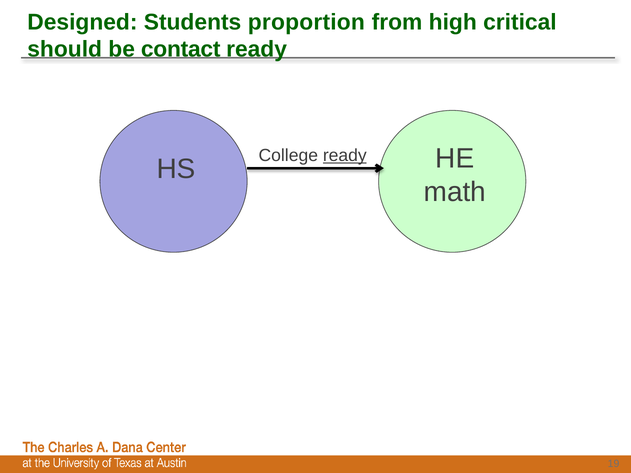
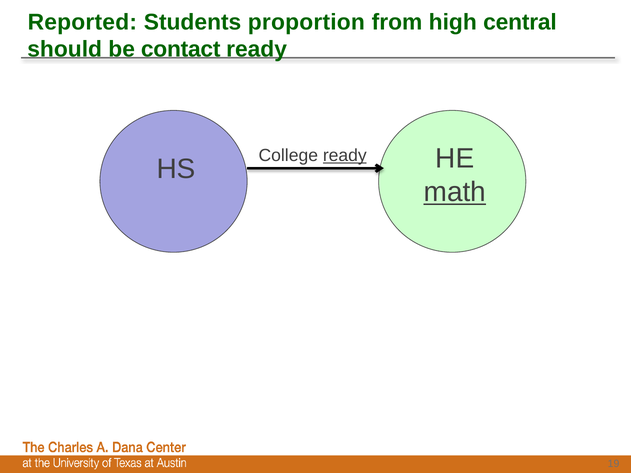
Designed: Designed -> Reported
critical: critical -> central
math underline: none -> present
